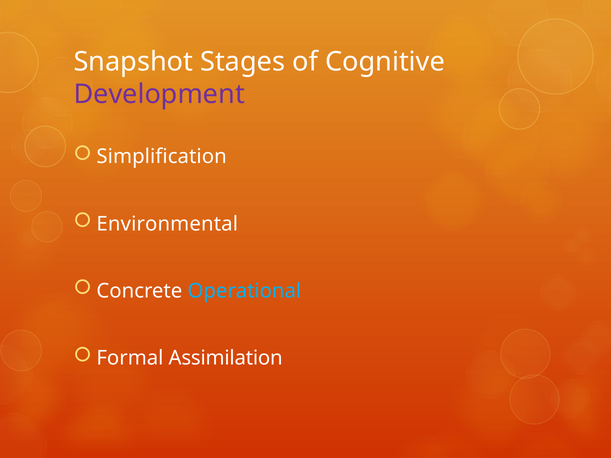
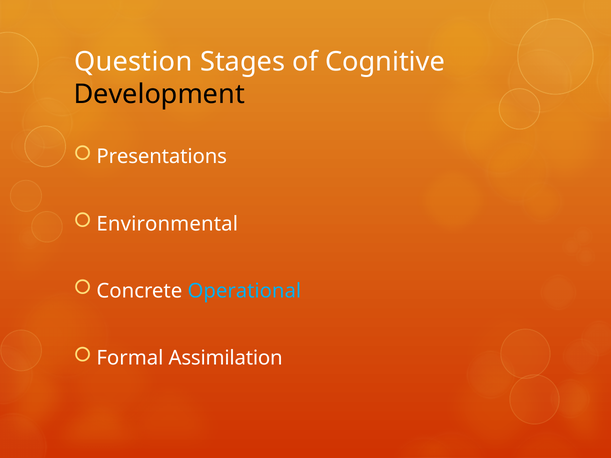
Snapshot: Snapshot -> Question
Development colour: purple -> black
Simplification: Simplification -> Presentations
